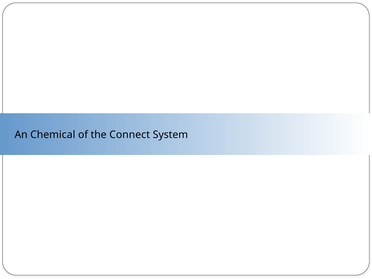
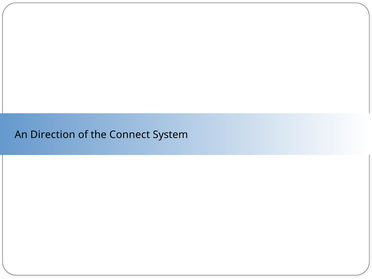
Chemical: Chemical -> Direction
